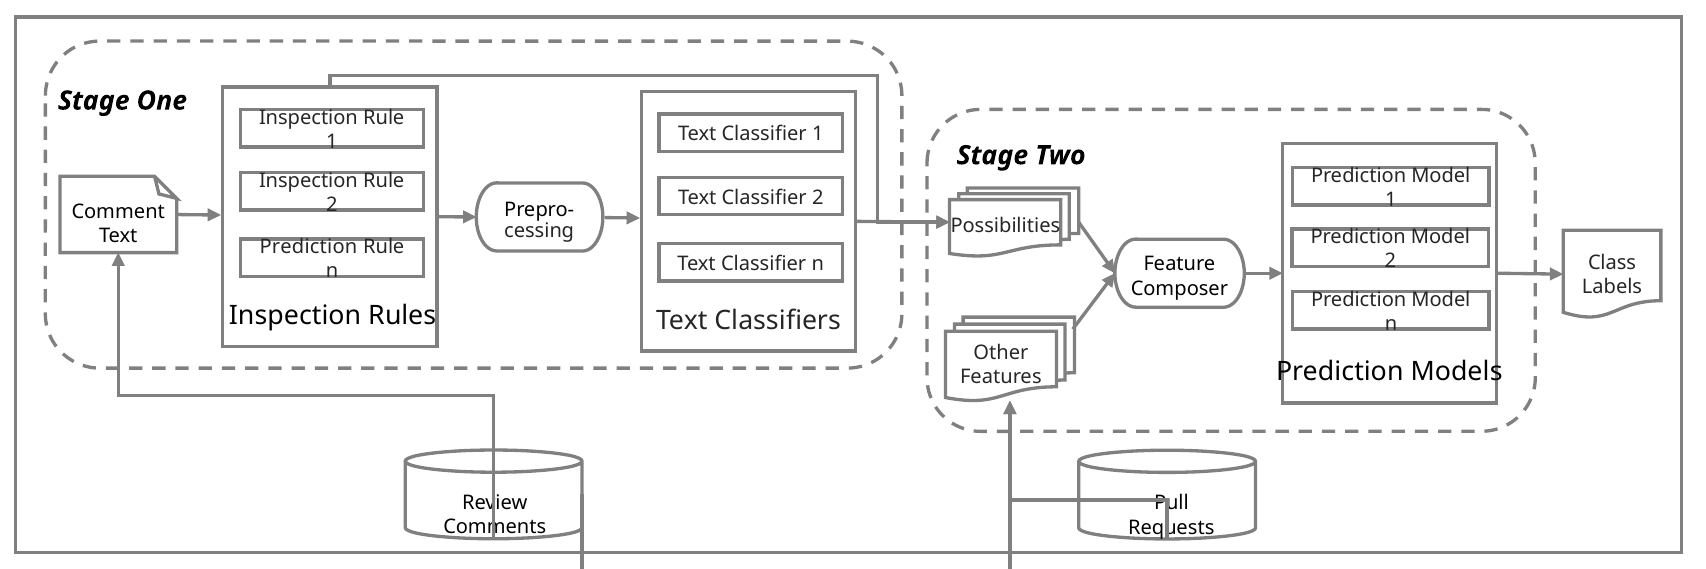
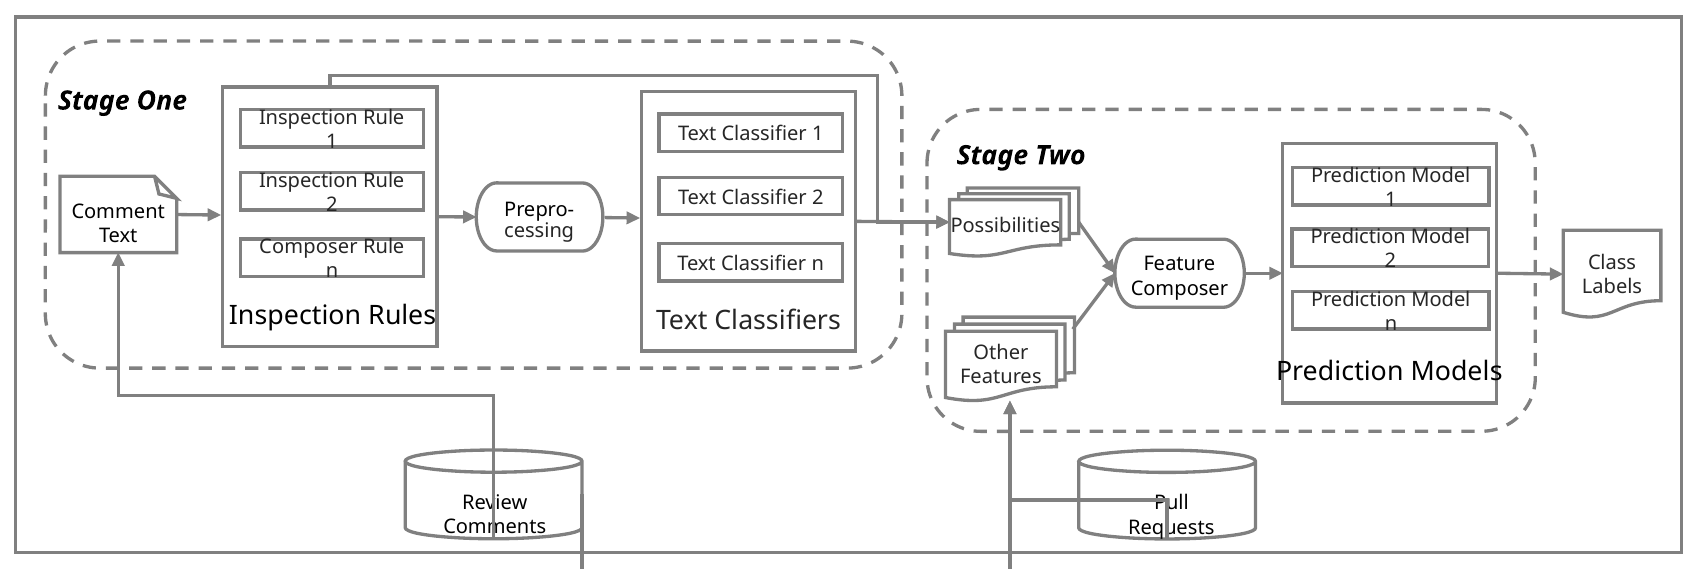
Prediction at (308, 247): Prediction -> Composer
